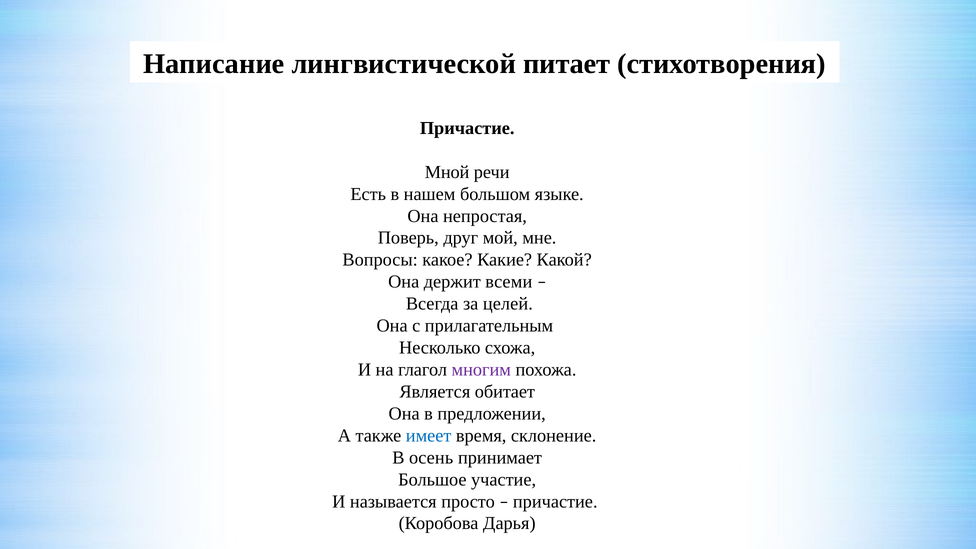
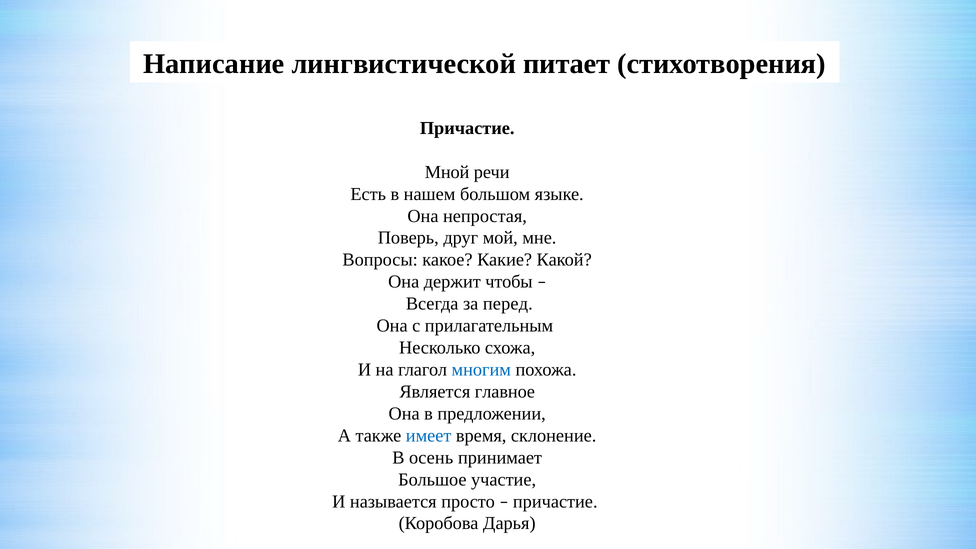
всеми: всеми -> чтобы
целей: целей -> перед
многим colour: purple -> blue
обитает: обитает -> главное
